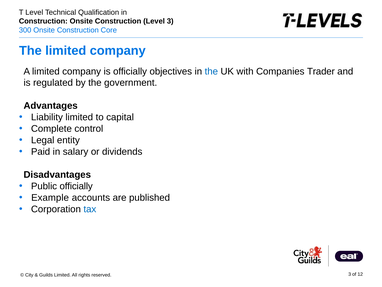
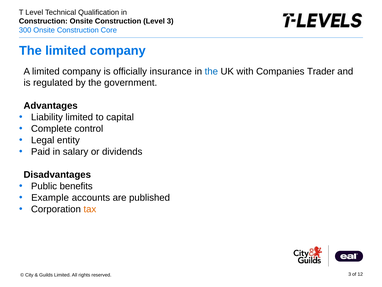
objectives: objectives -> insurance
Public officially: officially -> benefits
tax colour: blue -> orange
